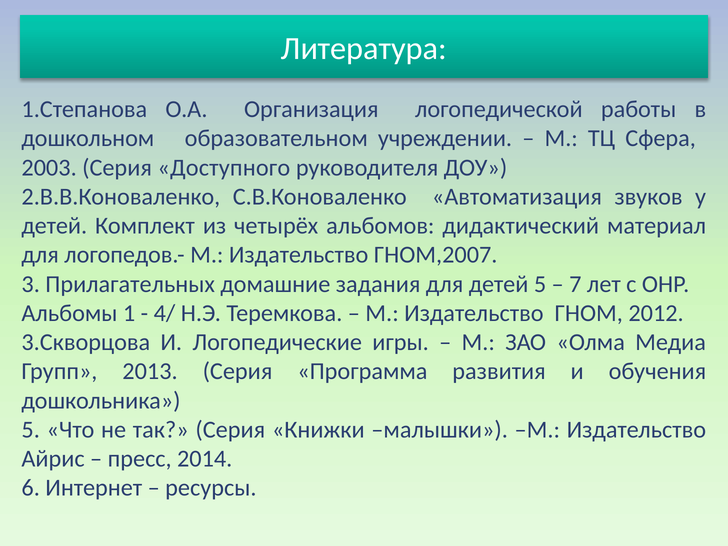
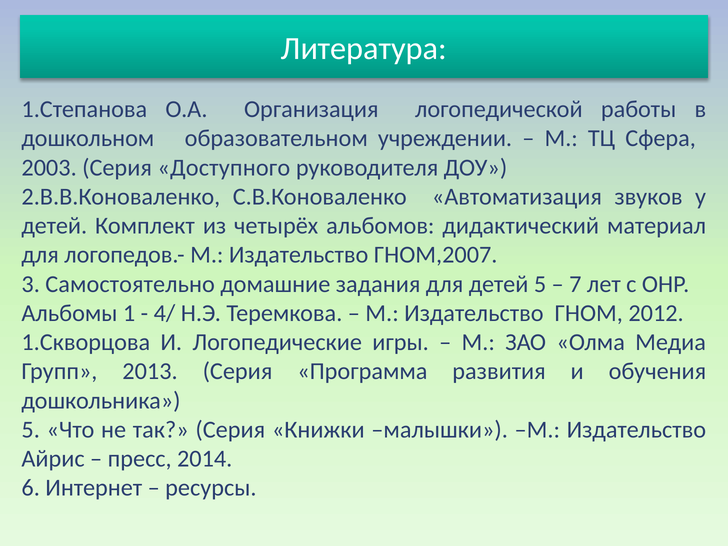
Прилагательных: Прилагательных -> Самостоятельно
3.Скворцова: 3.Скворцова -> 1.Скворцова
